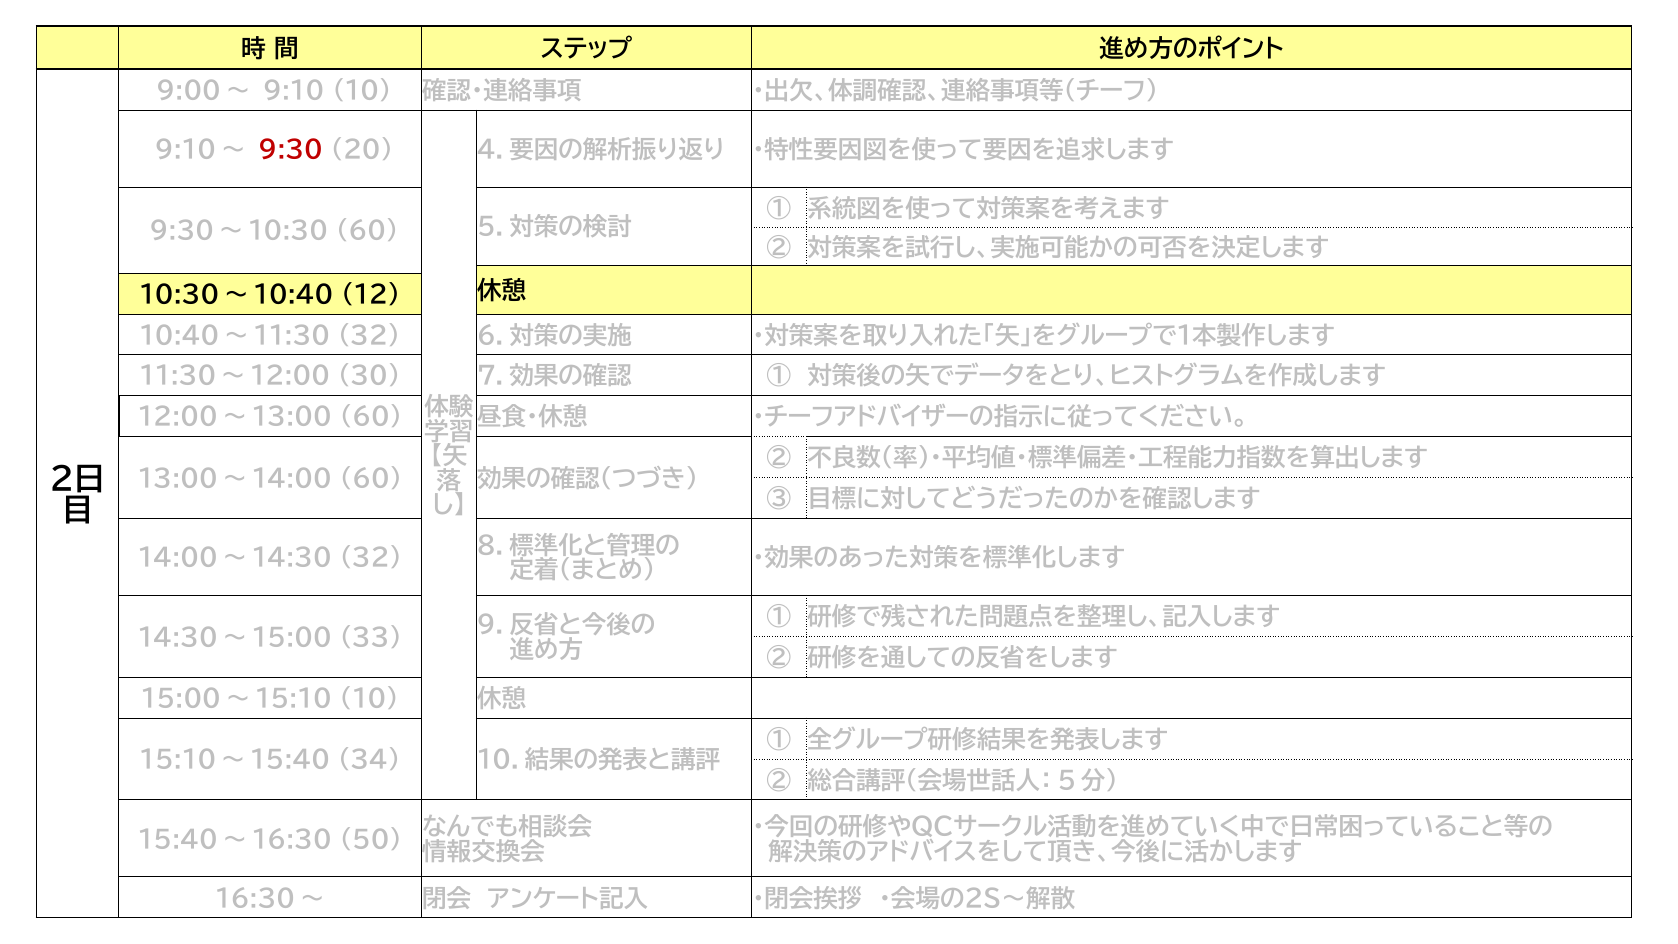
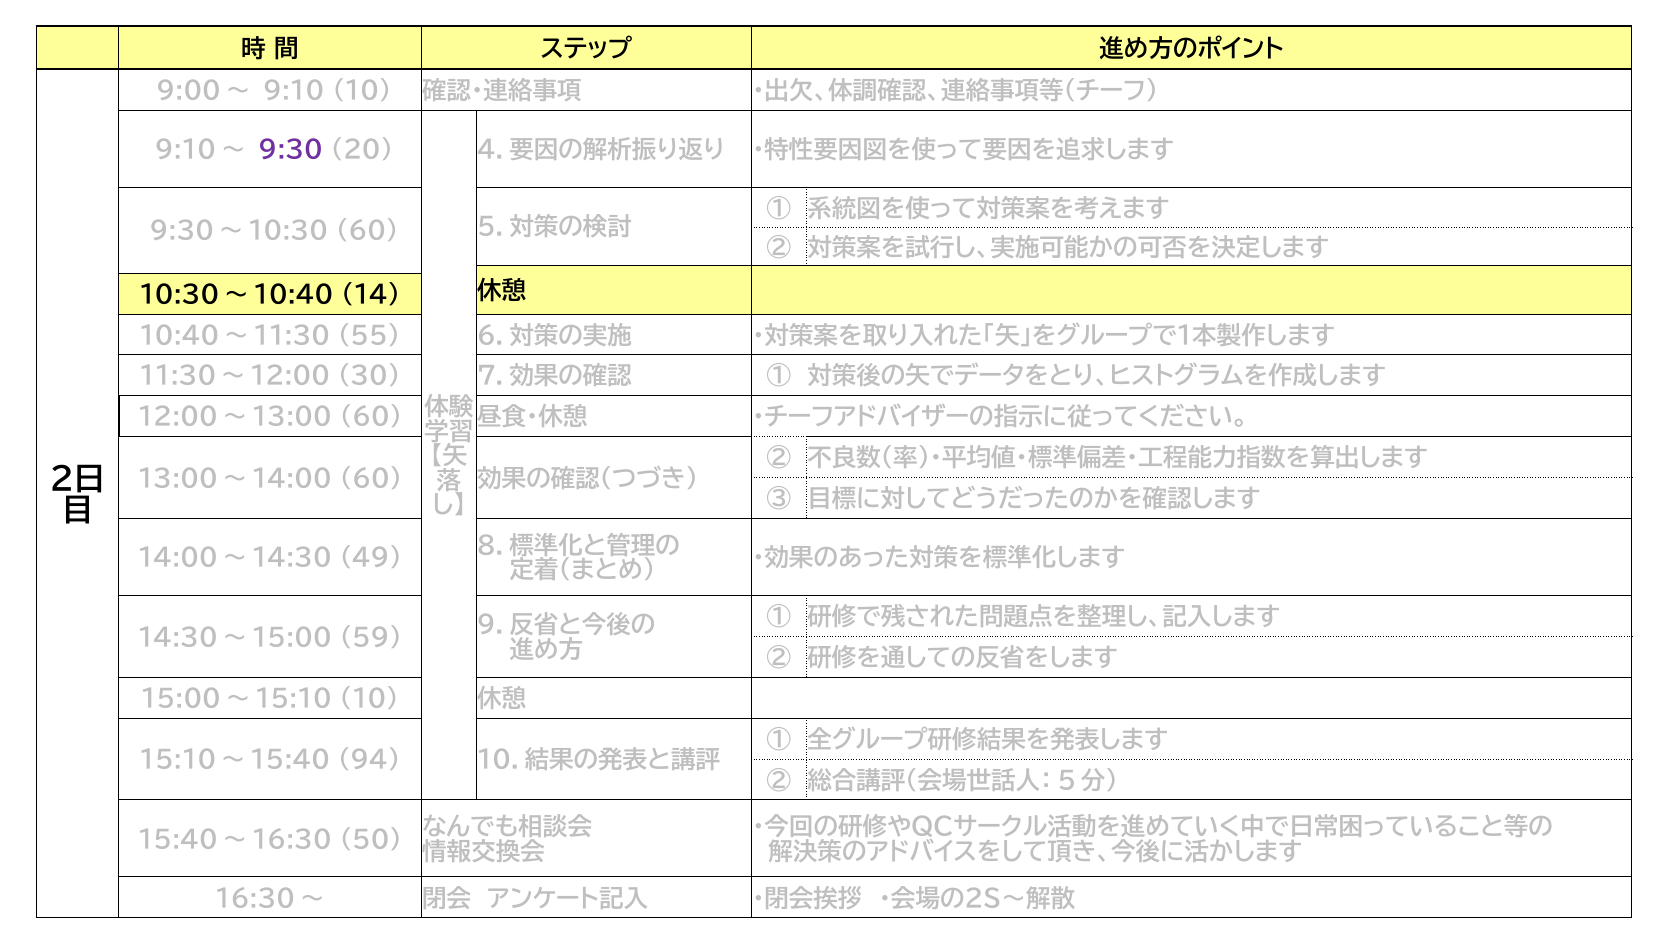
9:30 colour: red -> purple
12: 12 -> 14
10:40～11:30 32: 32 -> 55
14:00～14:30 32: 32 -> 49
33: 33 -> 59
34: 34 -> 94
